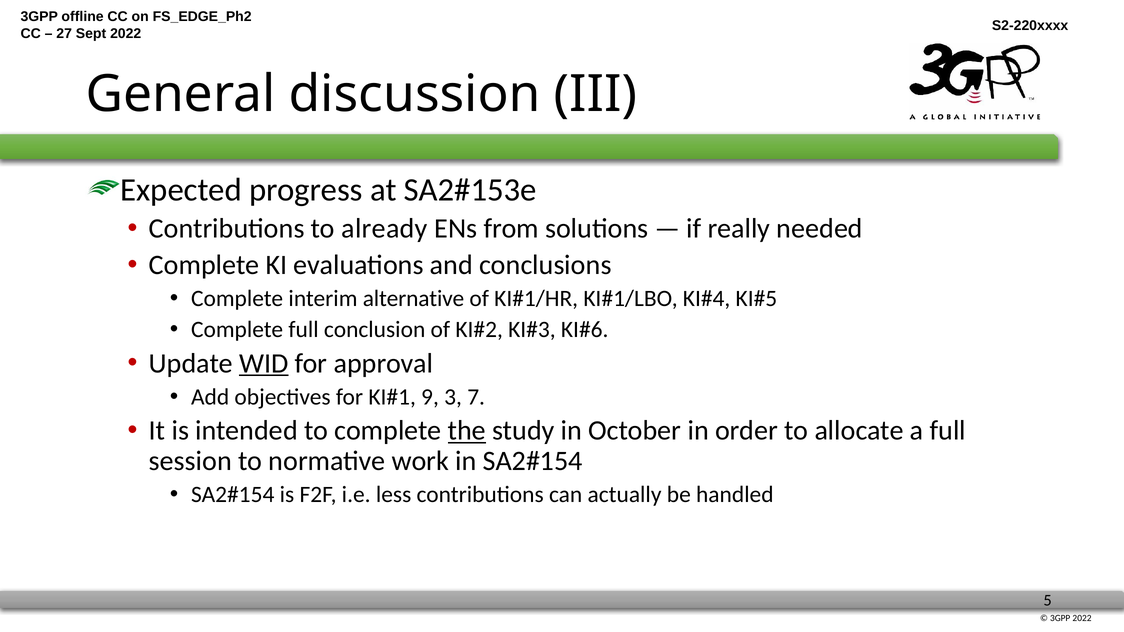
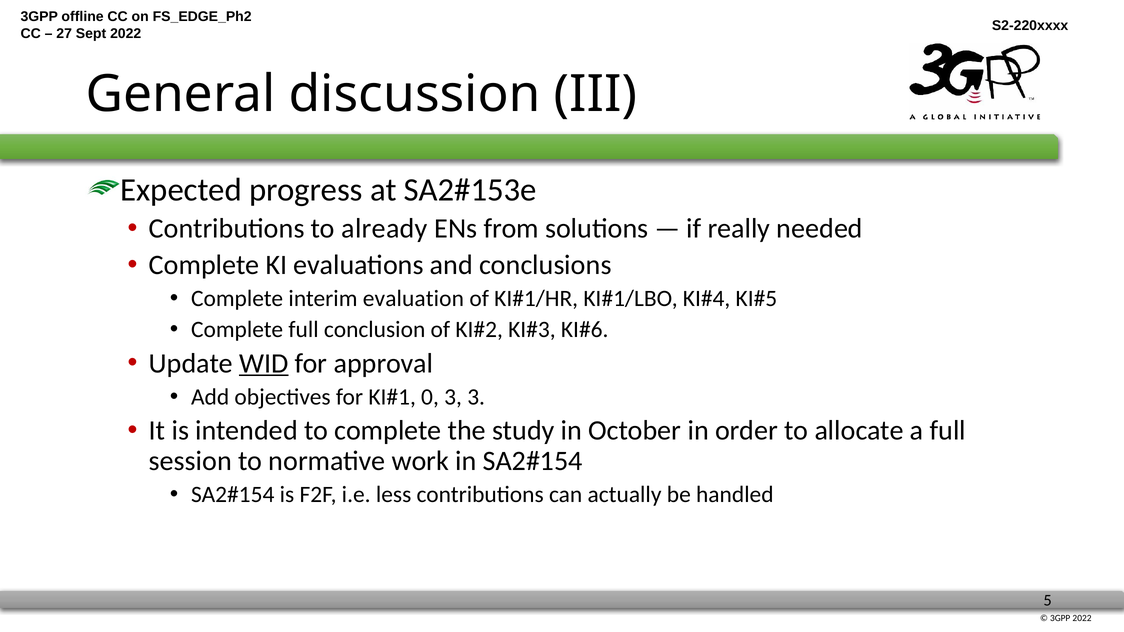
alternative: alternative -> evaluation
9: 9 -> 0
3 7: 7 -> 3
the underline: present -> none
